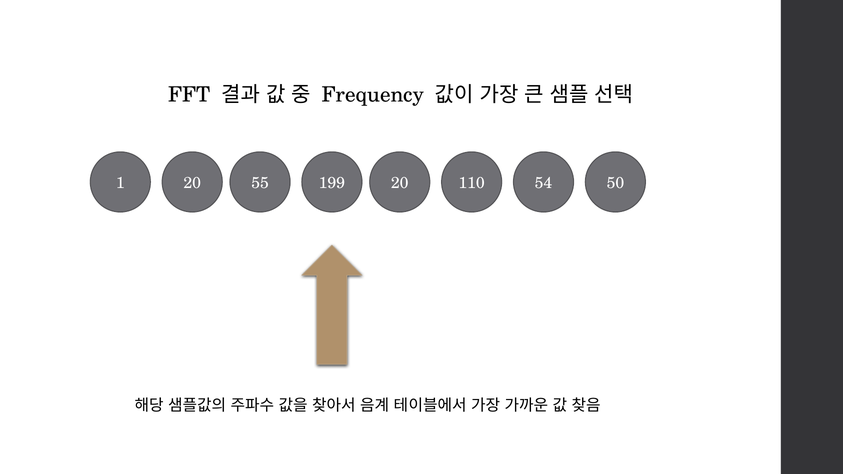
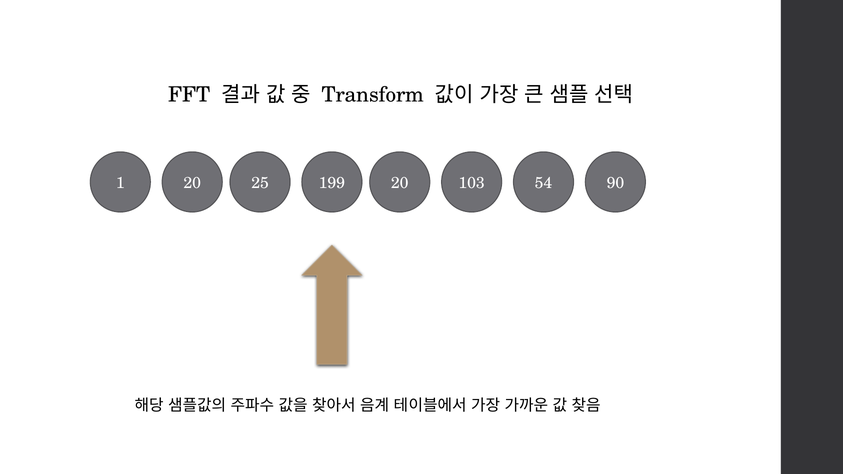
Frequency: Frequency -> Transform
55: 55 -> 25
110: 110 -> 103
50: 50 -> 90
